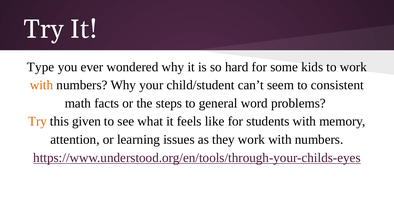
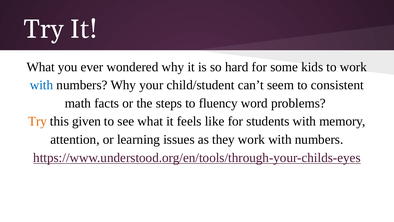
Type at (41, 67): Type -> What
with at (42, 85) colour: orange -> blue
general: general -> fluency
